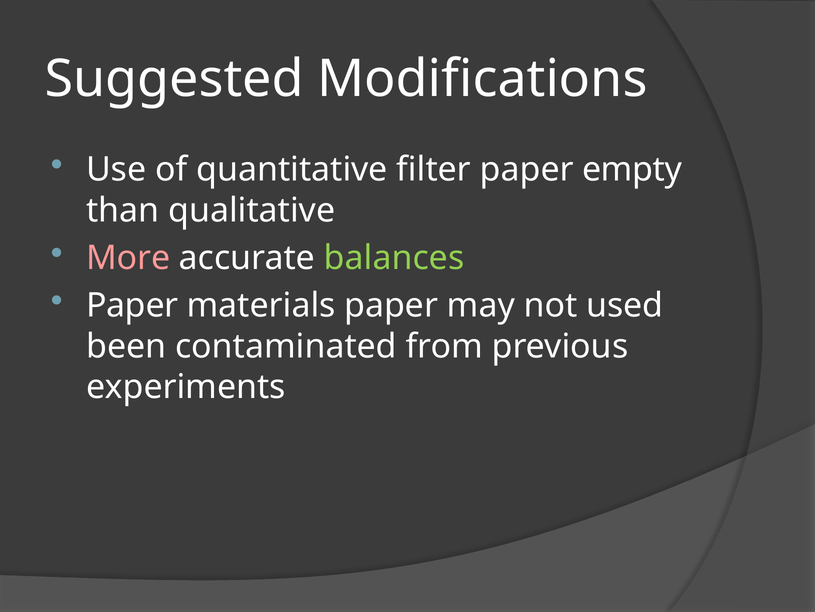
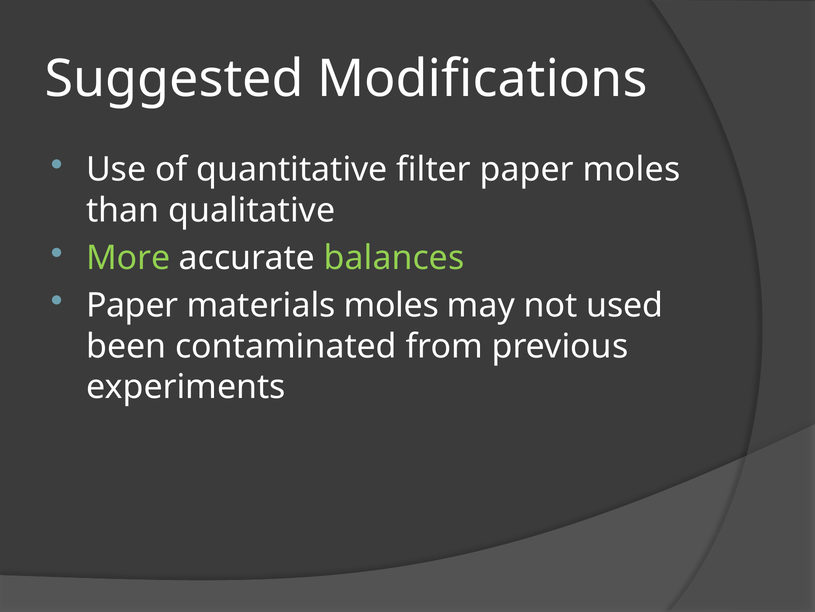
paper empty: empty -> moles
More colour: pink -> light green
materials paper: paper -> moles
